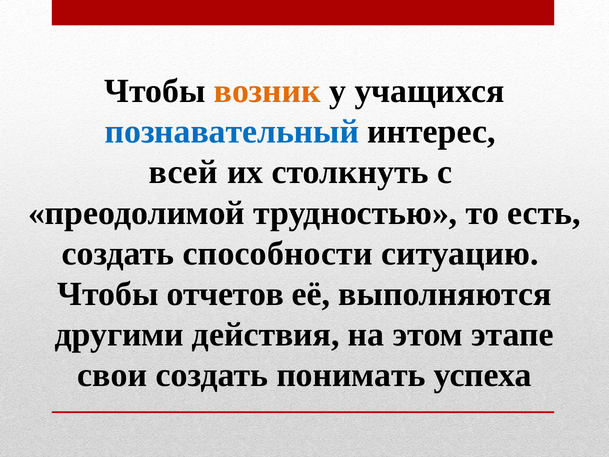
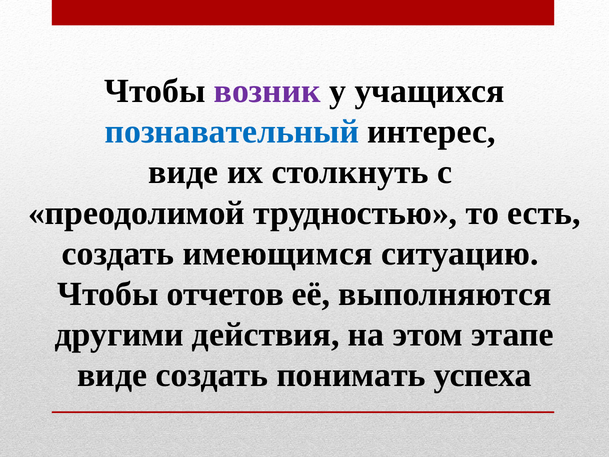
возник colour: orange -> purple
всей at (183, 172): всей -> виде
способности: способности -> имеющимся
свои at (112, 375): свои -> виде
